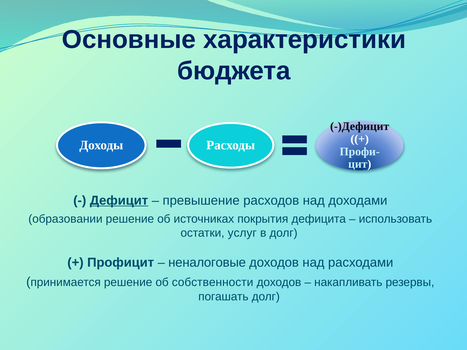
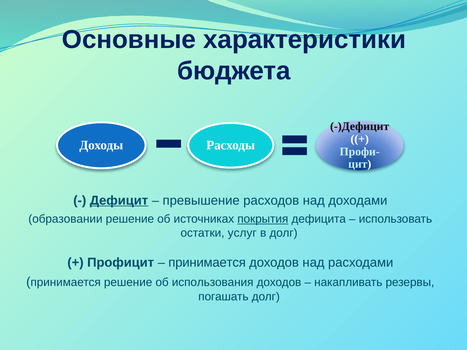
покрытия underline: none -> present
неналоговые at (207, 263): неналоговые -> принимается
собственности: собственности -> использования
